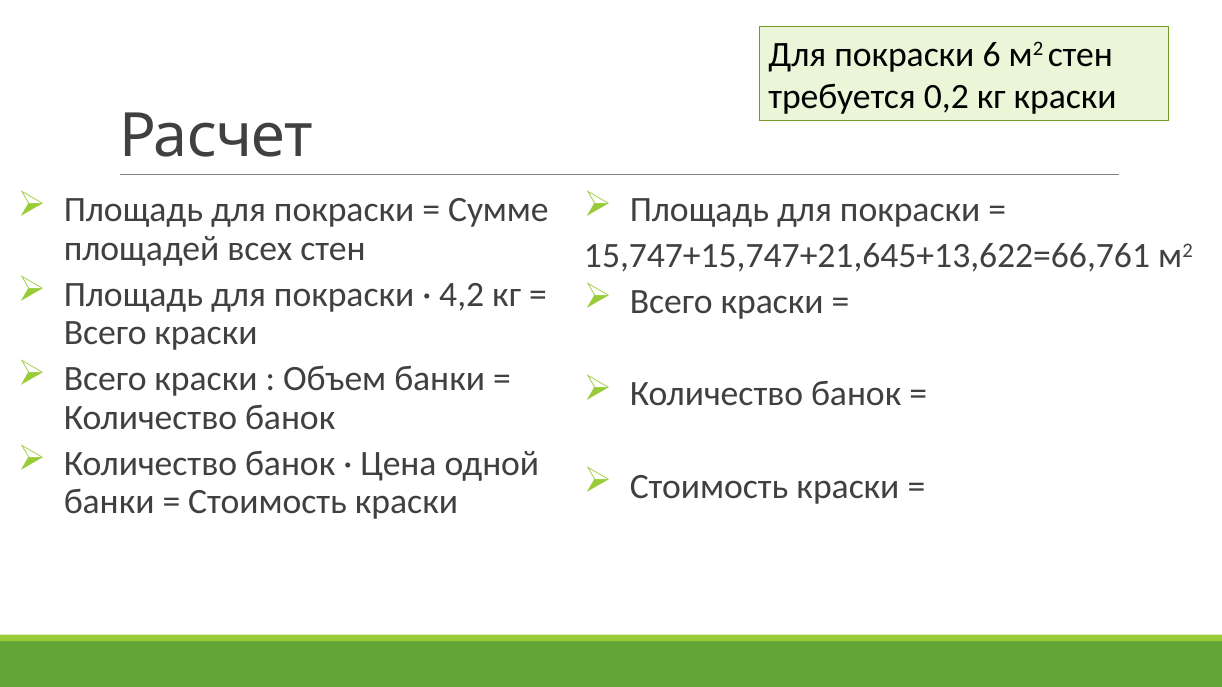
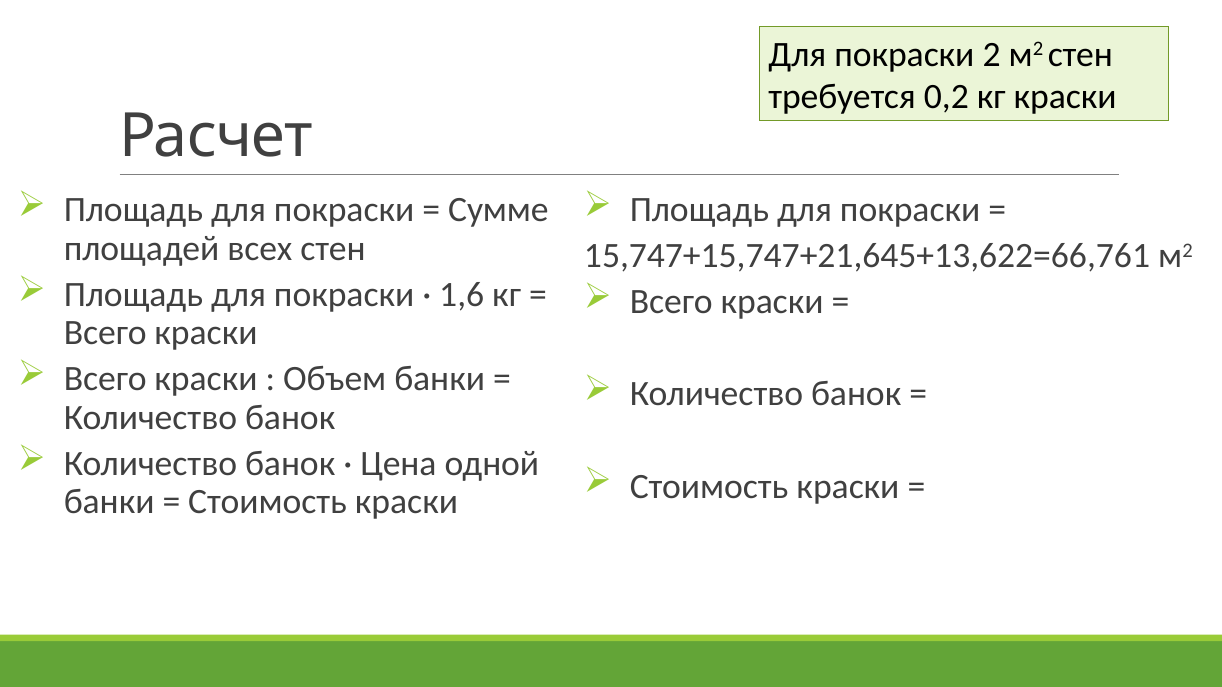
6: 6 -> 2
4,2: 4,2 -> 1,6
